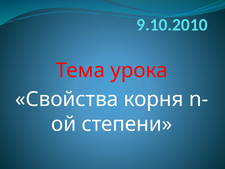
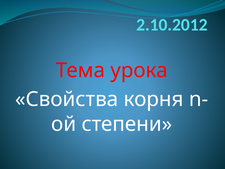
9.10.2010: 9.10.2010 -> 2.10.2012
